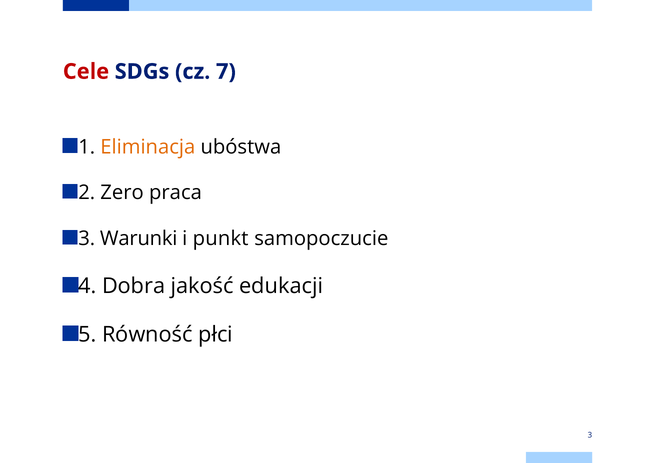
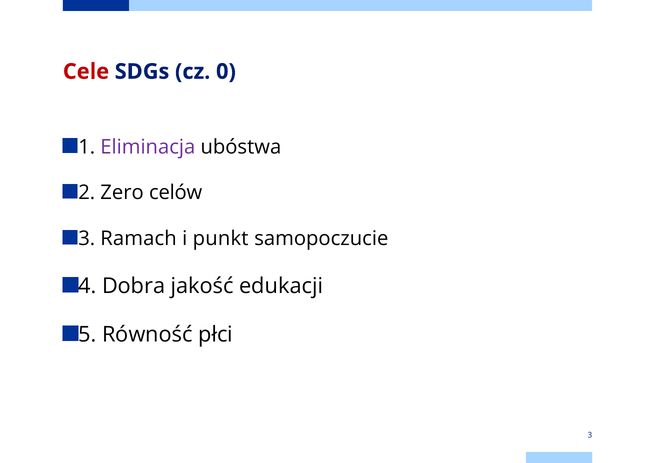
7: 7 -> 0
Eliminacja colour: orange -> purple
praca: praca -> celów
Warunki: Warunki -> Ramach
